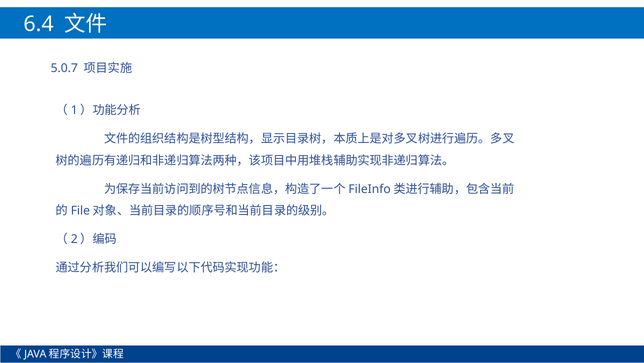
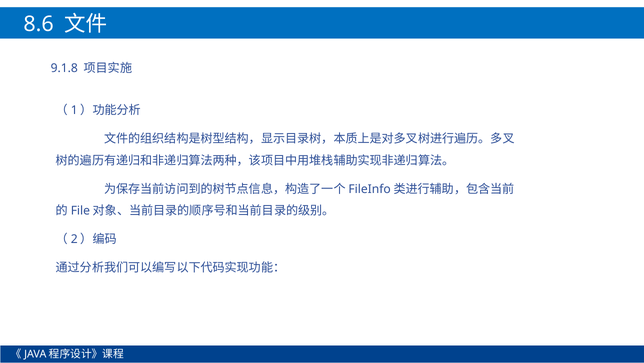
6.4: 6.4 -> 8.6
5.0.7: 5.0.7 -> 9.1.8
